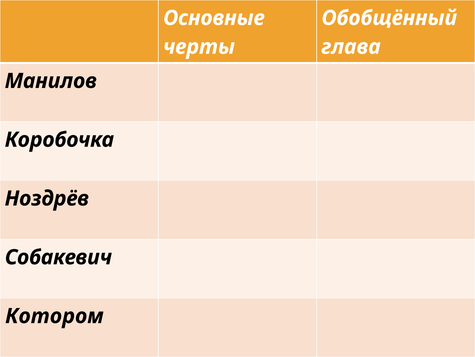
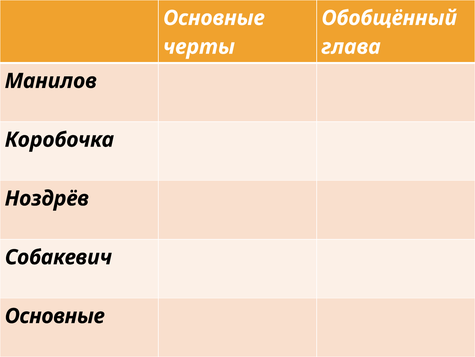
Котором at (54, 315): Котором -> Основные
